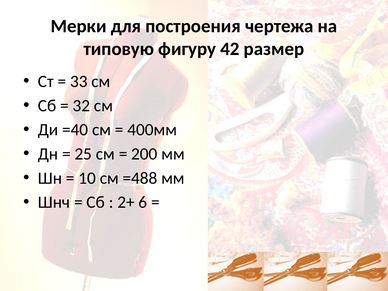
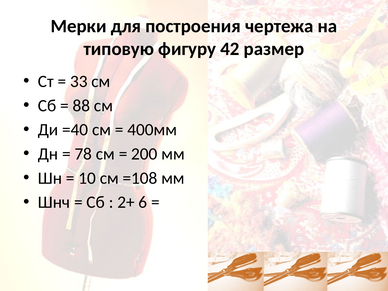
32: 32 -> 88
25: 25 -> 78
=488: =488 -> =108
